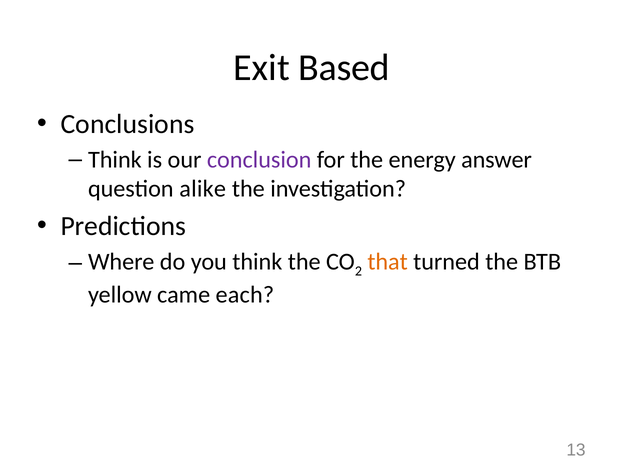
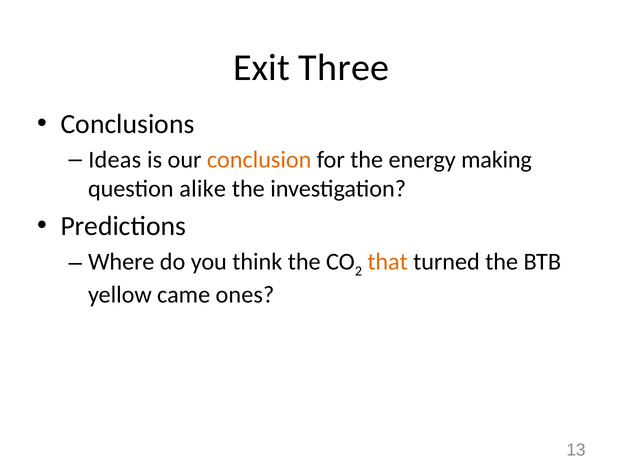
Based: Based -> Three
Think at (115, 160): Think -> Ideas
conclusion colour: purple -> orange
answer: answer -> making
each: each -> ones
